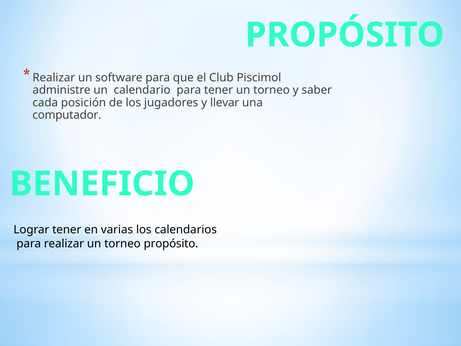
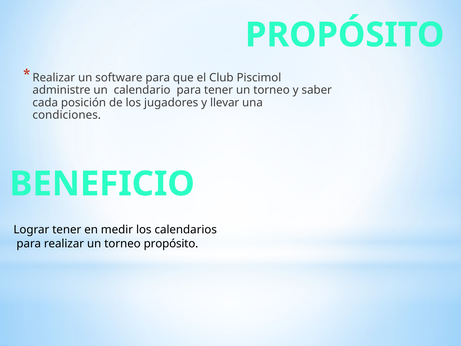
computador: computador -> condiciones
varias: varias -> medir
